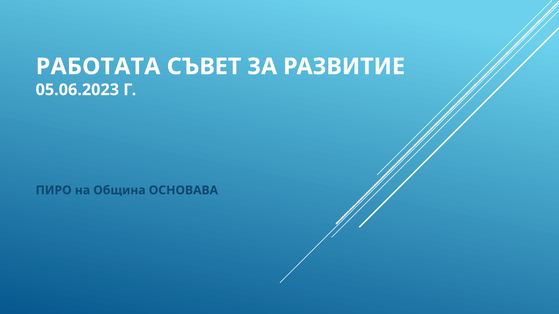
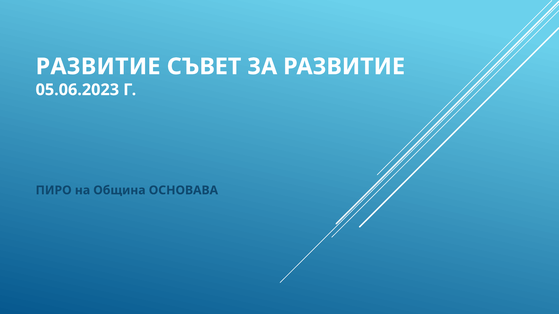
РАБОТАТА at (98, 67): РАБОТАТА -> РАЗВИТИЕ
